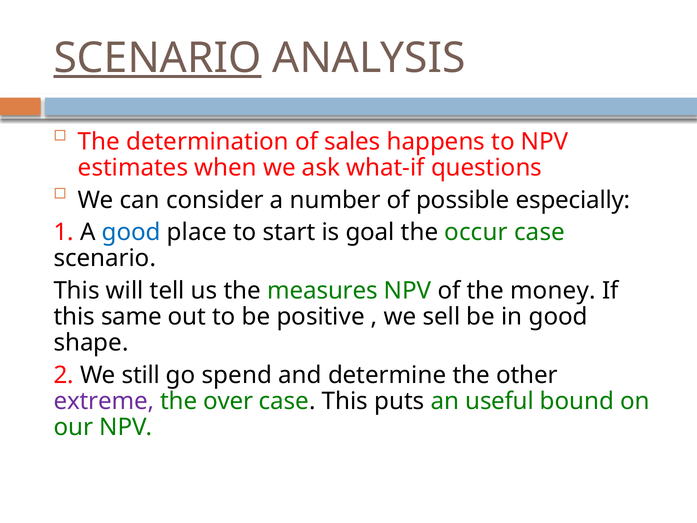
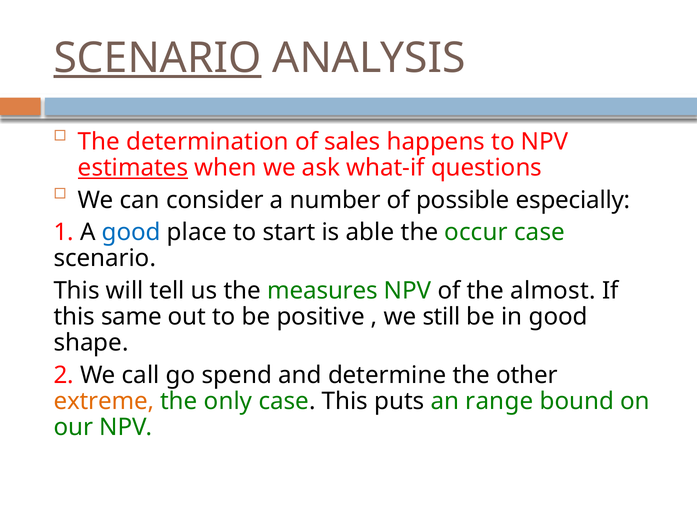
estimates underline: none -> present
goal: goal -> able
money: money -> almost
sell: sell -> still
still: still -> call
extreme colour: purple -> orange
over: over -> only
useful: useful -> range
